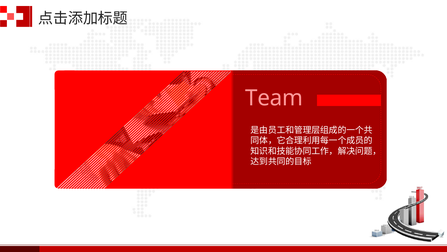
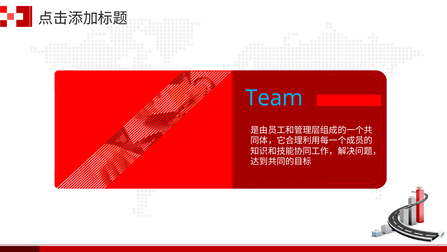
Team colour: pink -> light blue
